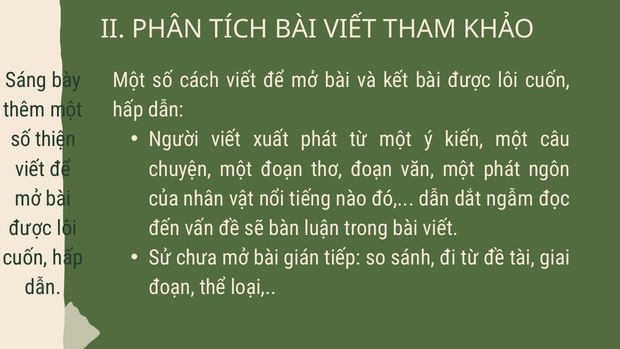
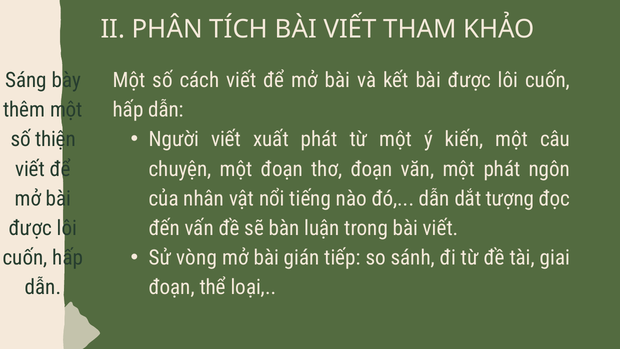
ngẫm: ngẫm -> tượng
chưa: chưa -> vòng
